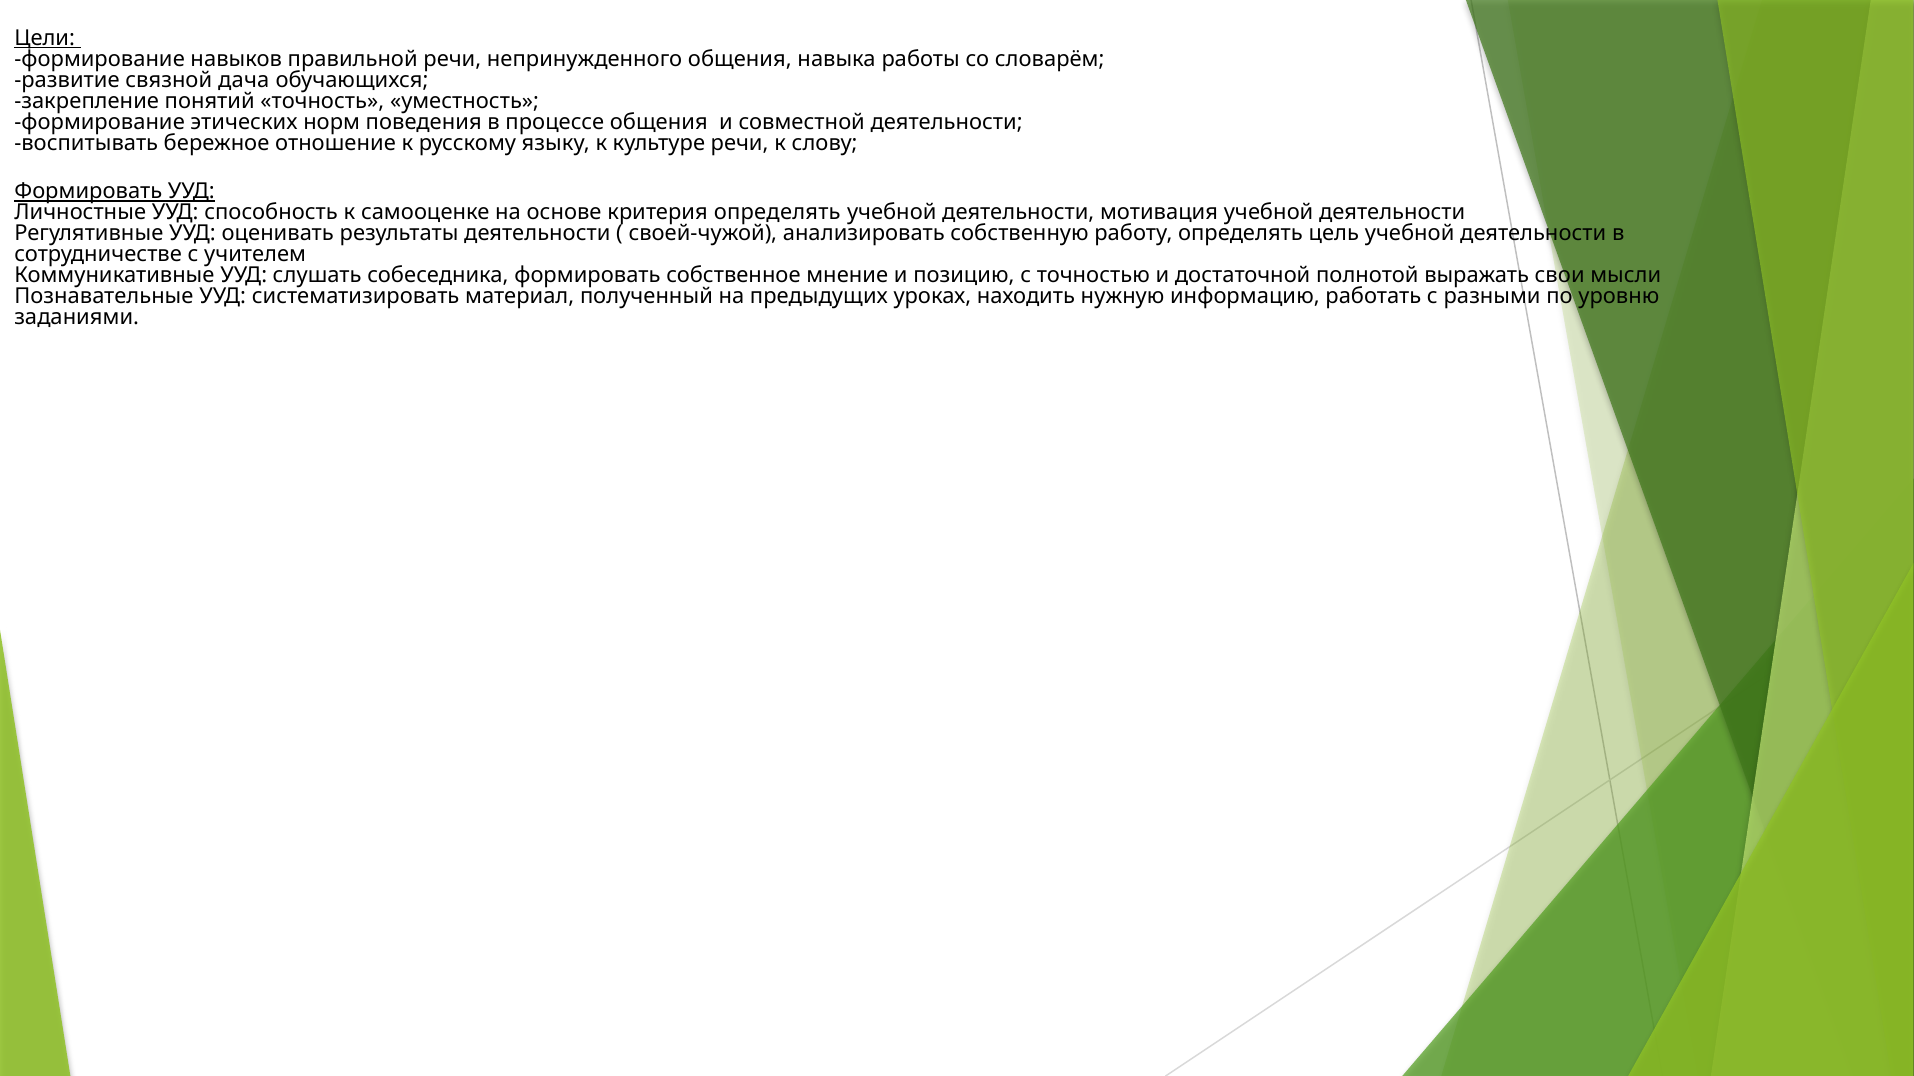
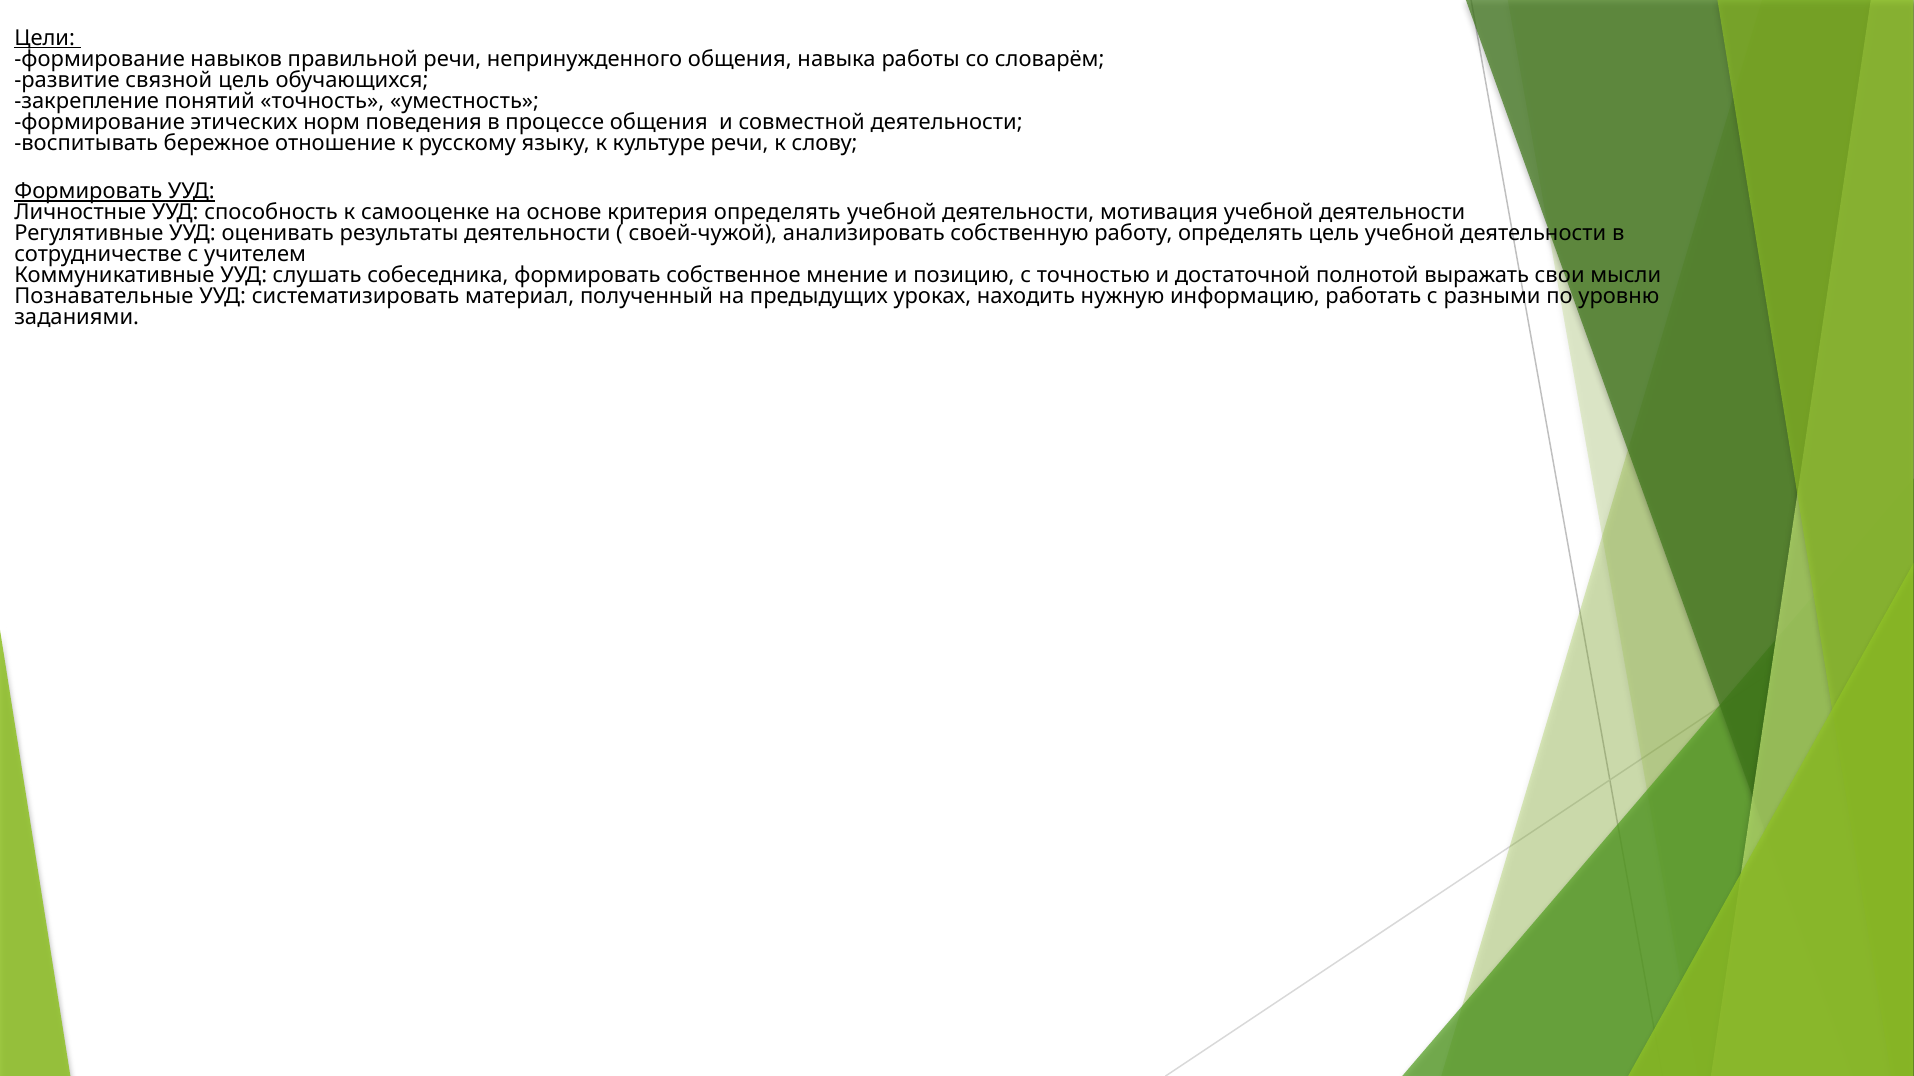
связной дача: дача -> цель
